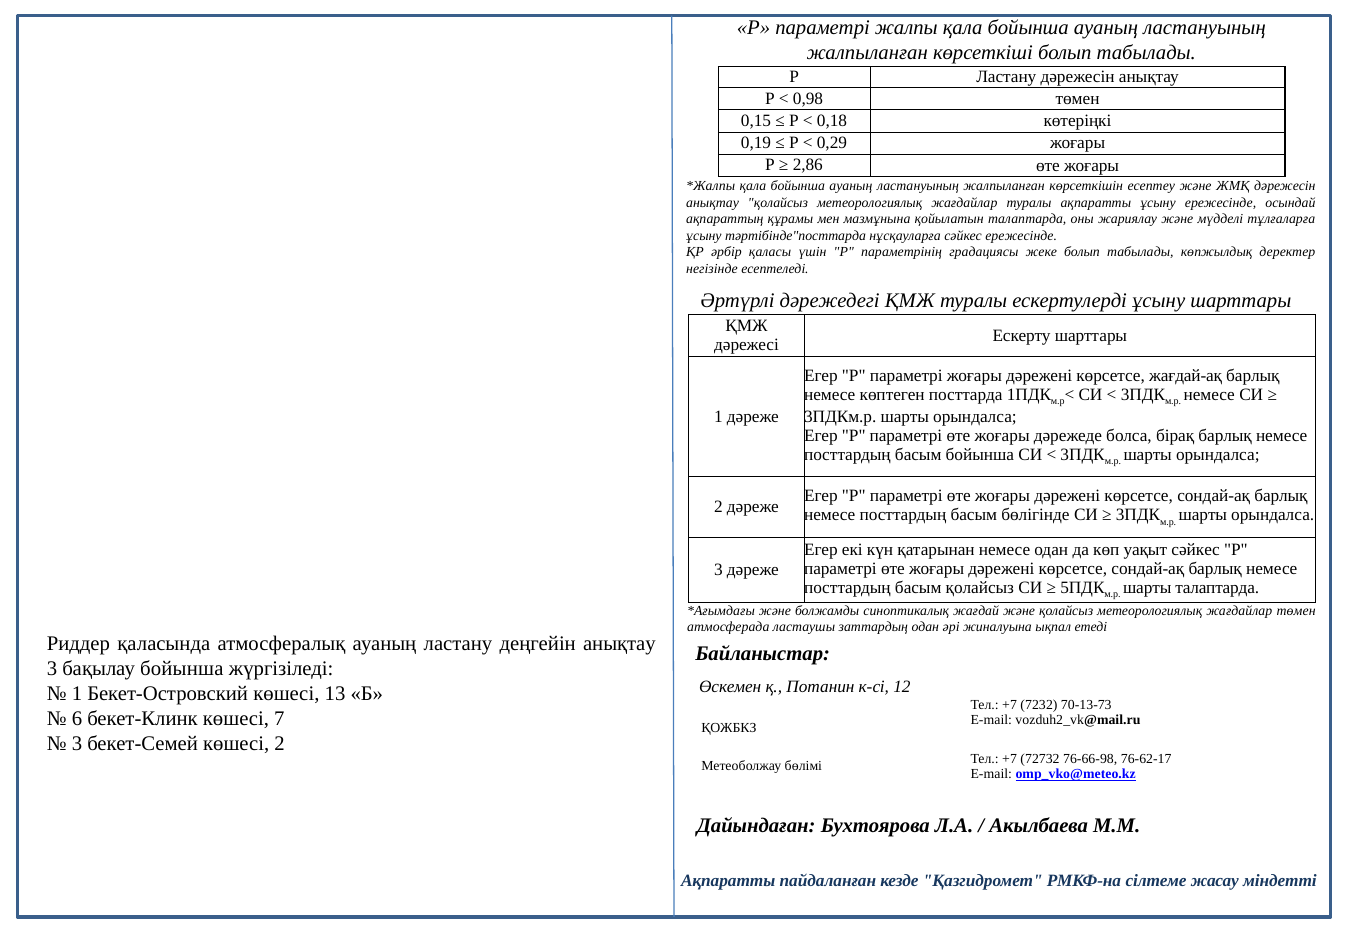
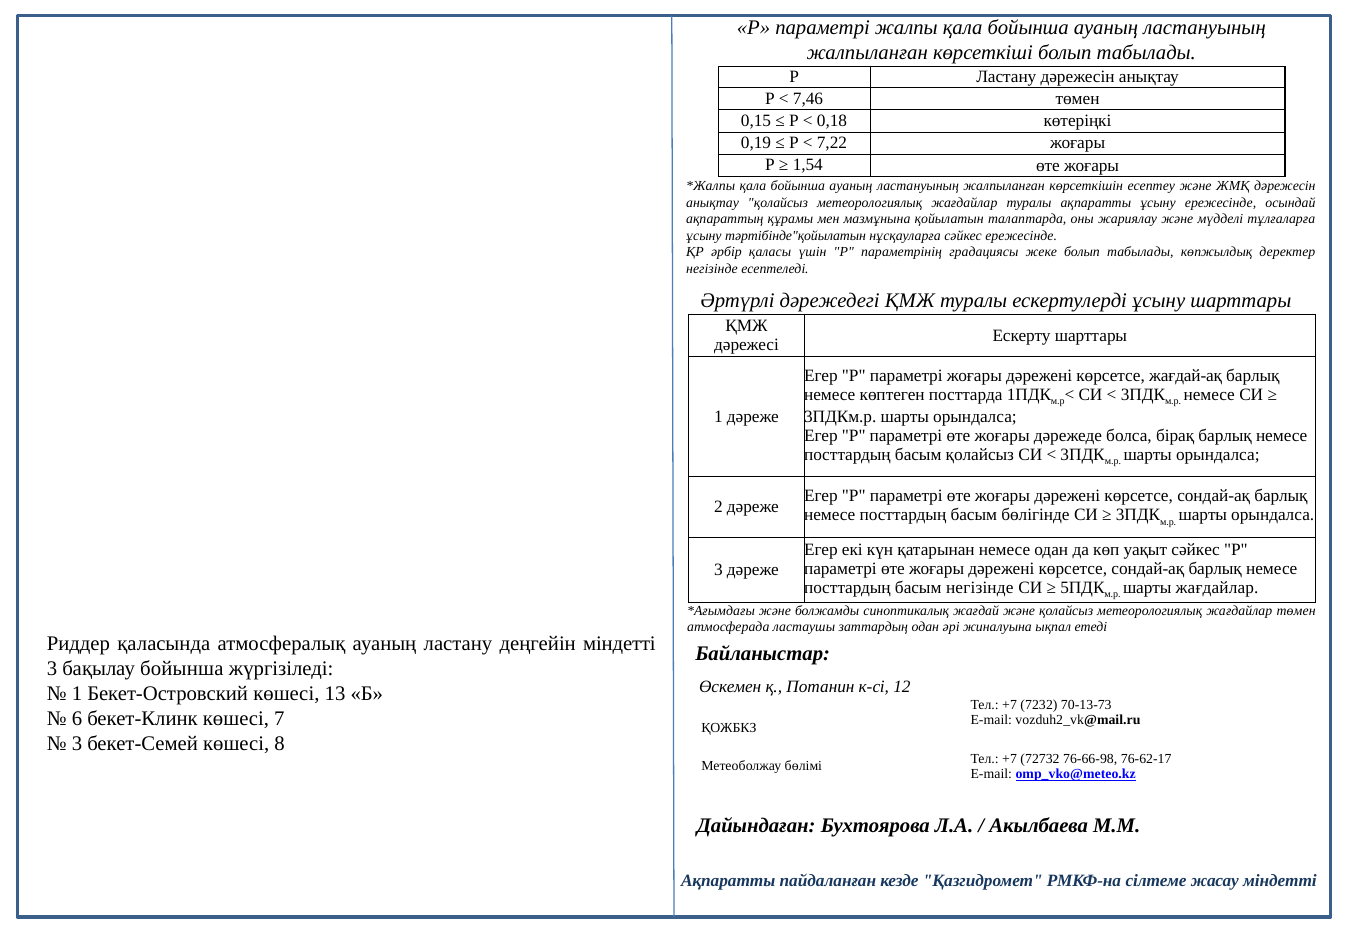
0,98: 0,98 -> 7,46
0,29: 0,29 -> 7,22
2,86: 2,86 -> 1,54
тәртібінде"посттарда: тәртібінде"посттарда -> тәртібінде"қойылатын
басым бойынша: бойынша -> қолайсыз
басым қолайсыз: қолайсыз -> негізінде
шарты талаптарда: талаптарда -> жағдайлар
деңгейін анықтау: анықтау -> міндетті
көшесі 2: 2 -> 8
